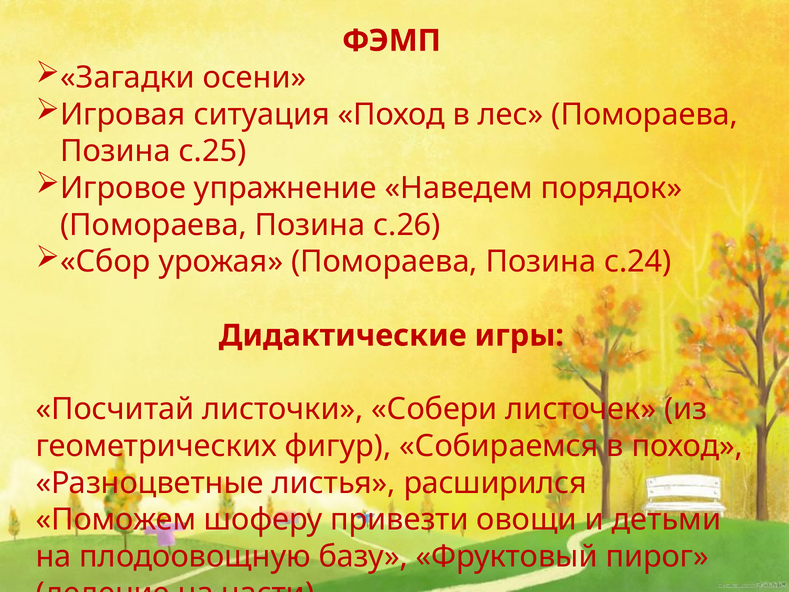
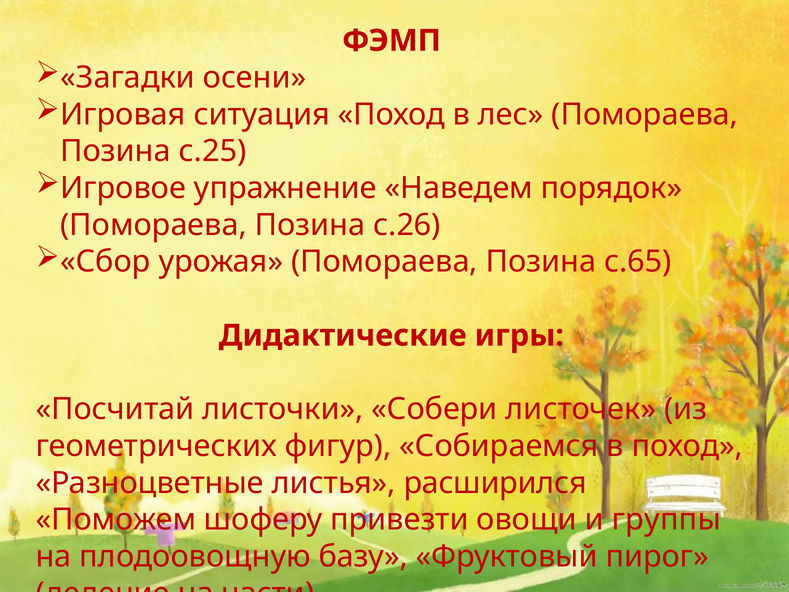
с.24: с.24 -> с.65
детьми: детьми -> группы
